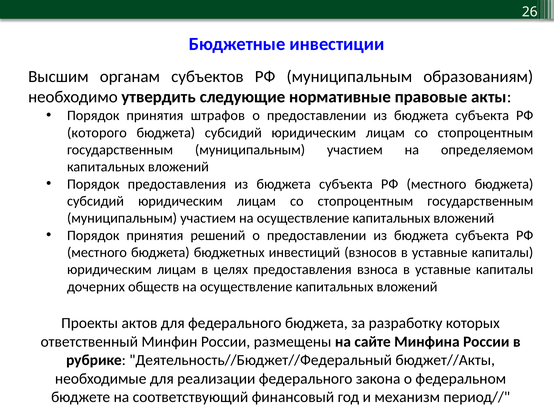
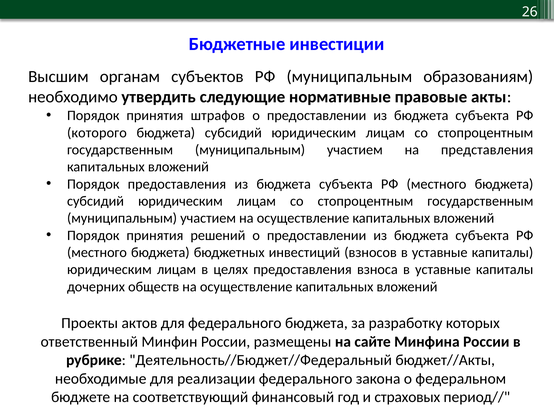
определяемом: определяемом -> представления
механизм: механизм -> страховых
